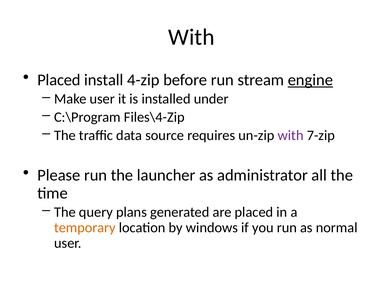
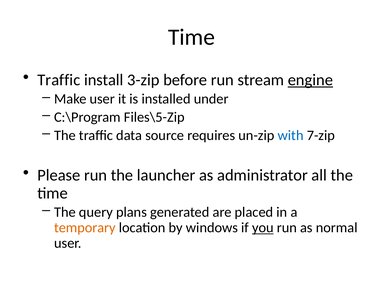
With at (191, 37): With -> Time
Placed at (59, 80): Placed -> Traffic
4-zip: 4-zip -> 3-zip
Files\4-Zip: Files\4-Zip -> Files\5-Zip
with at (291, 136) colour: purple -> blue
you underline: none -> present
